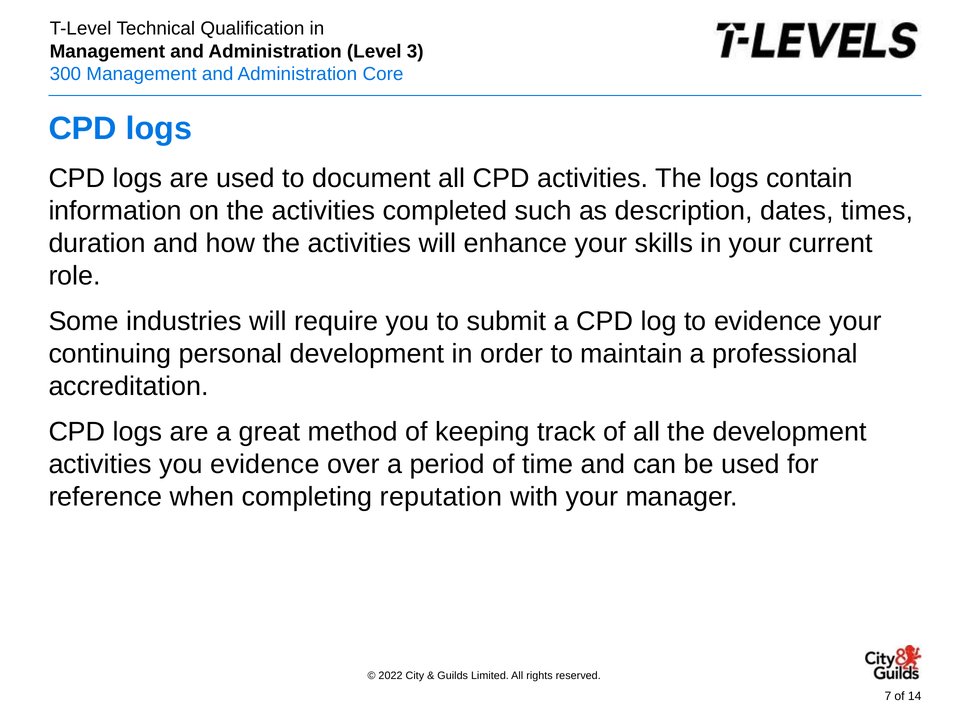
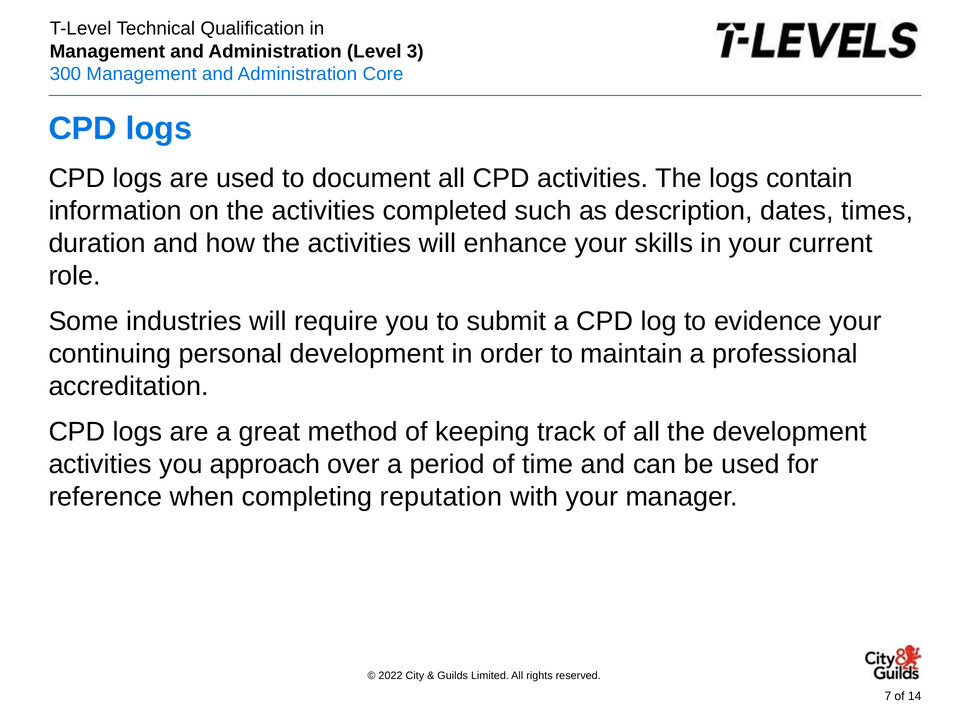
you evidence: evidence -> approach
